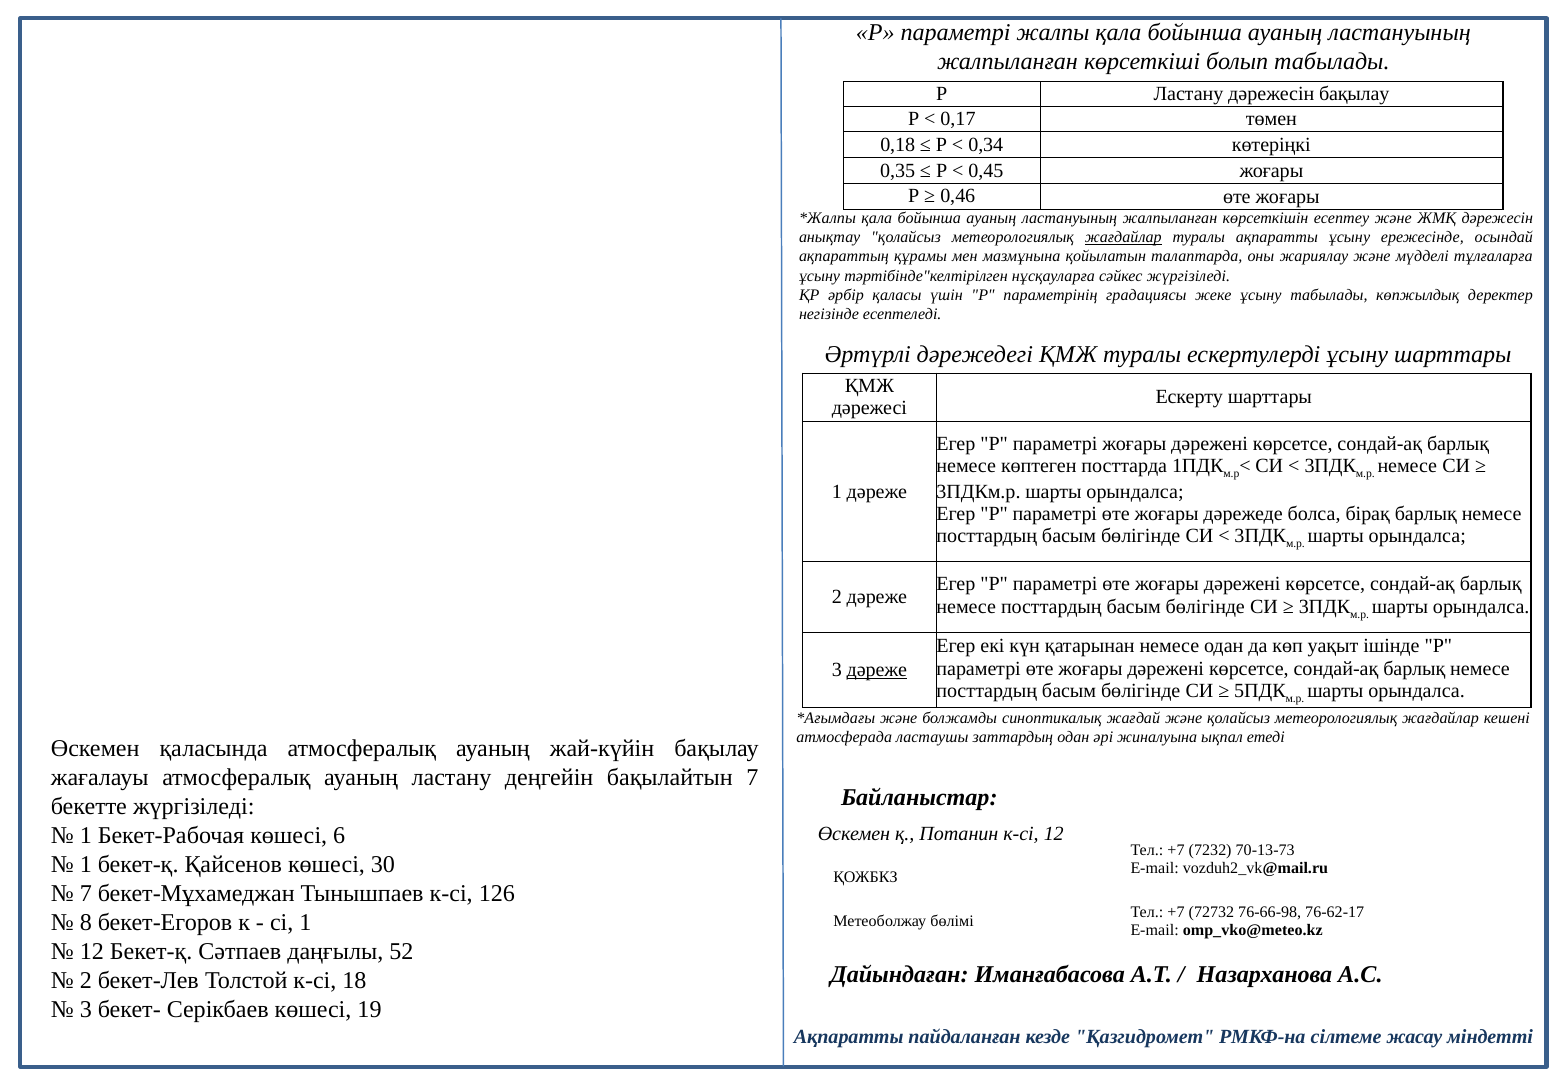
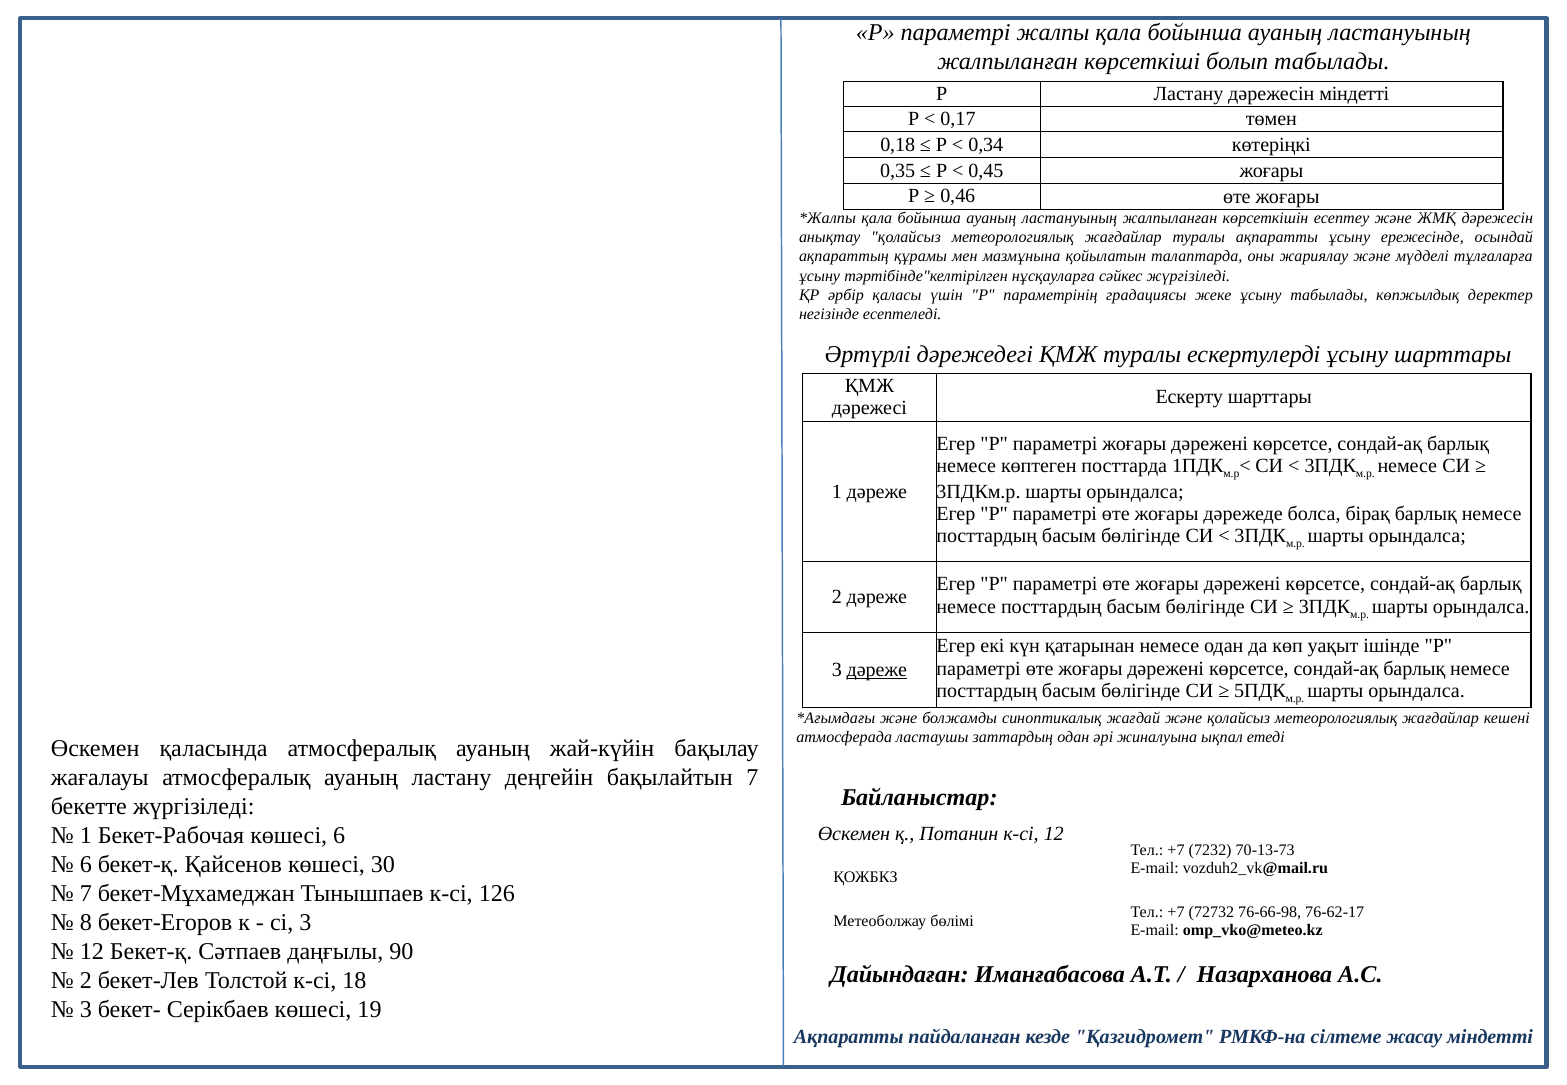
дәрежесін бақылау: бақылау -> міндетті
жағдайлар at (1123, 237) underline: present -> none
1 at (86, 865): 1 -> 6
сі 1: 1 -> 3
52: 52 -> 90
